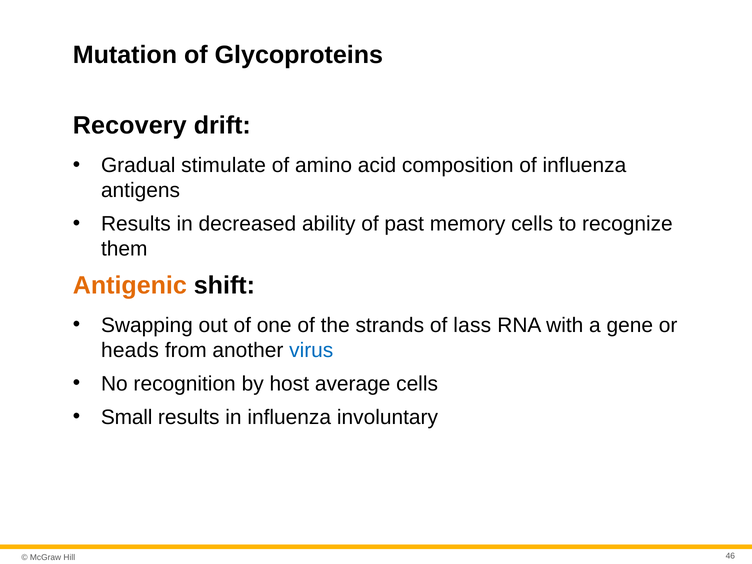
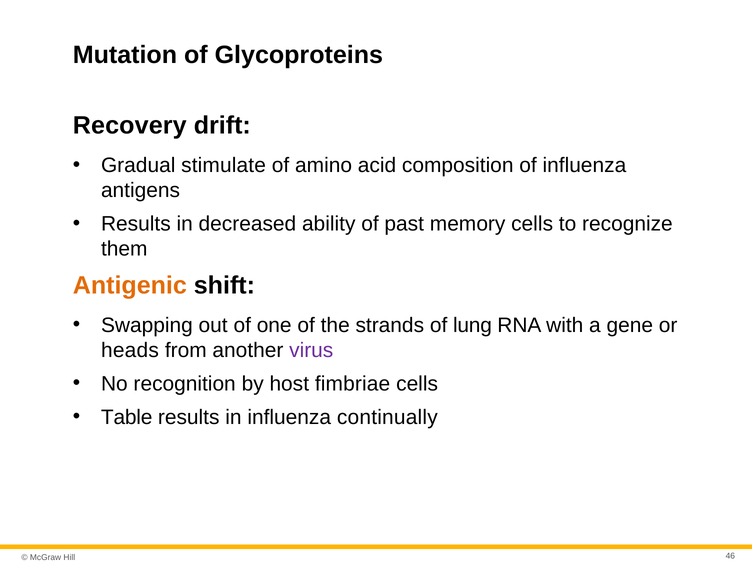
lass: lass -> lung
virus colour: blue -> purple
average: average -> fimbriae
Small: Small -> Table
involuntary: involuntary -> continually
